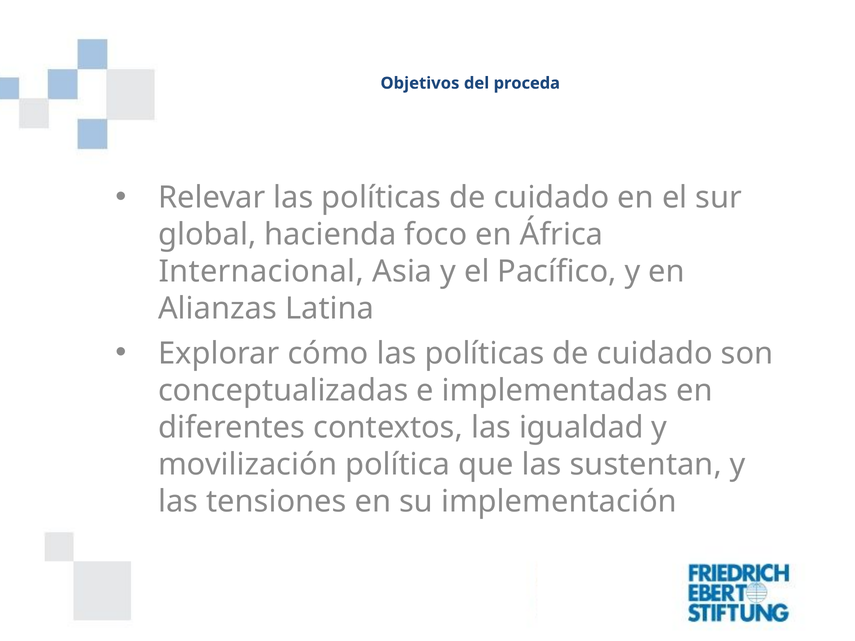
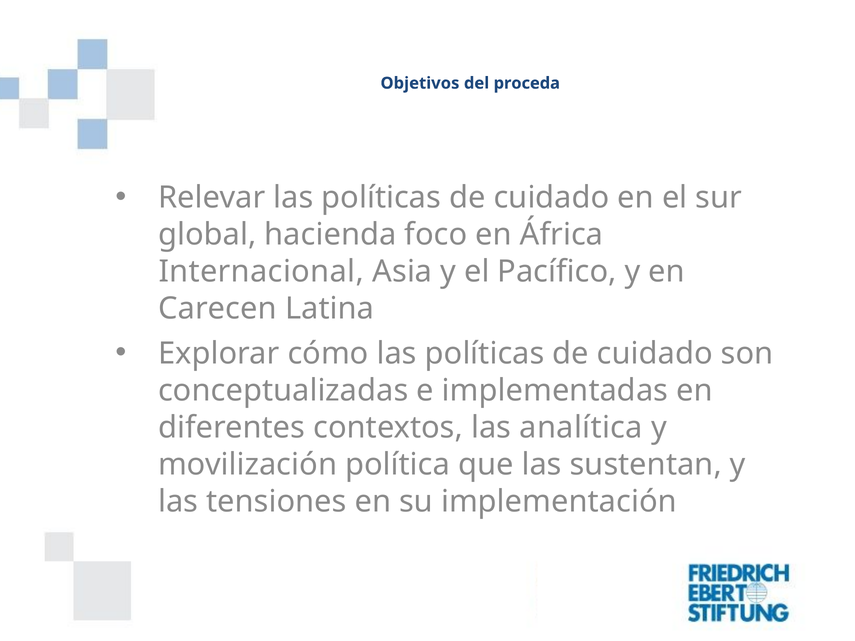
Alianzas: Alianzas -> Carecen
igualdad: igualdad -> analítica
